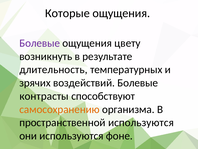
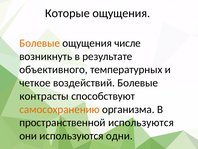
Болевые at (40, 43) colour: purple -> orange
цвету: цвету -> числе
длительность: длительность -> объективного
зрячих: зрячих -> четкое
фоне: фоне -> одни
